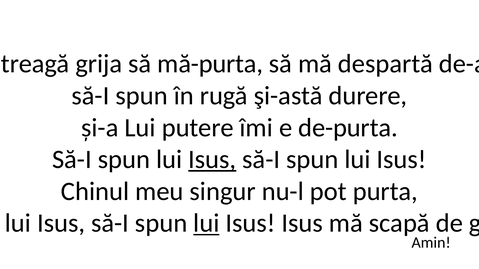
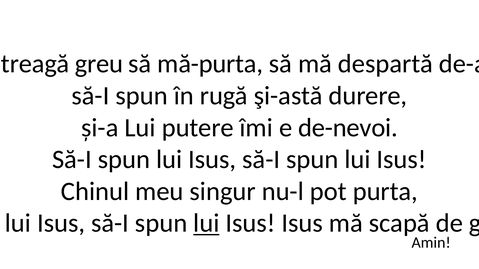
grija at (99, 64): grija -> greu
de-purta: de-purta -> de-nevoi
Isus at (212, 160) underline: present -> none
